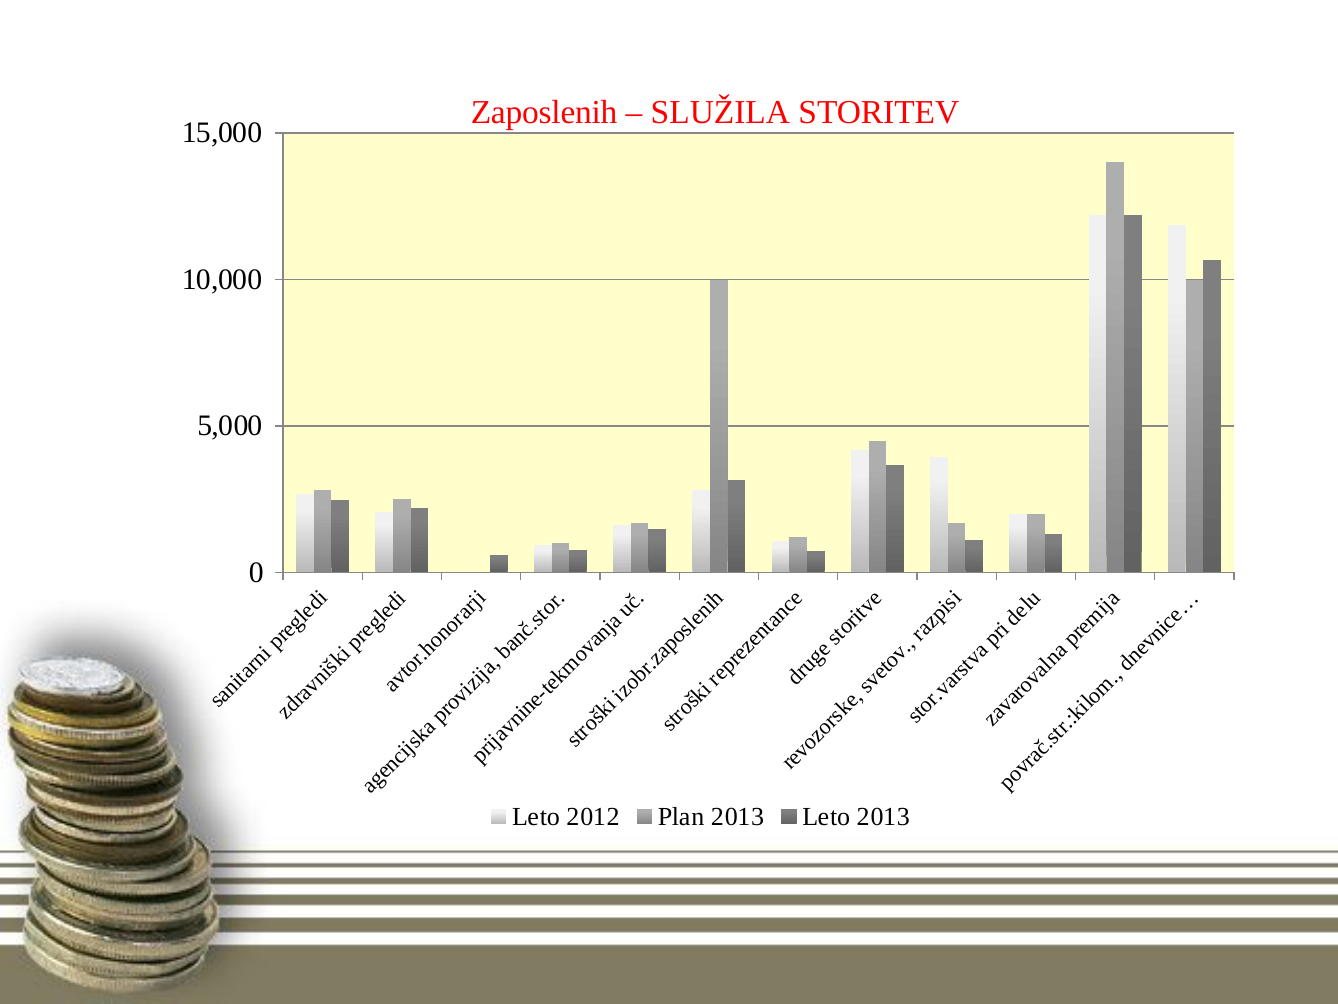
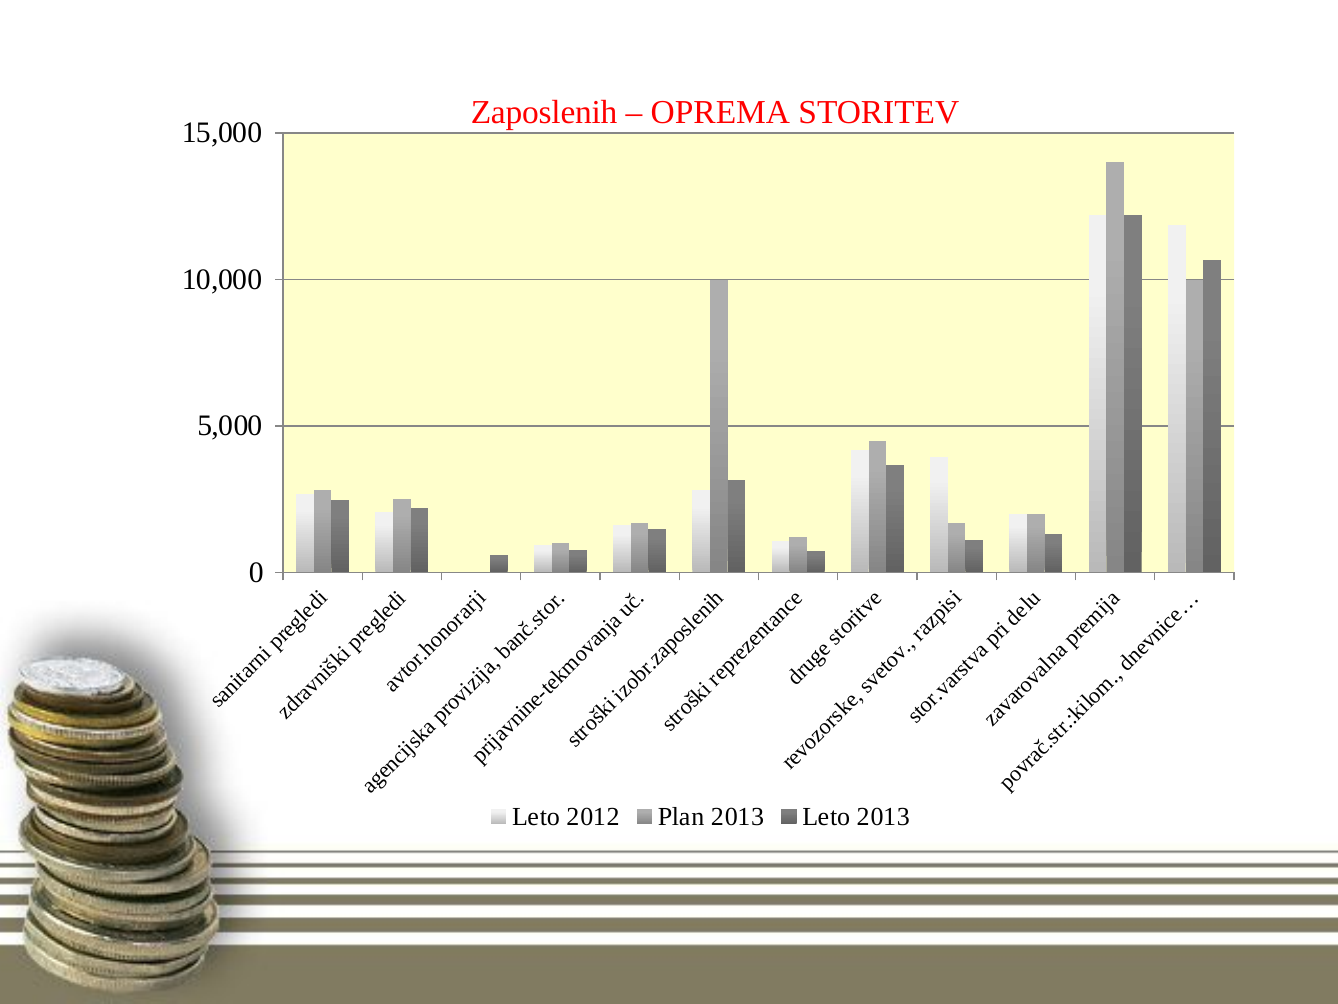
SLUŽILA: SLUŽILA -> OPREMA
